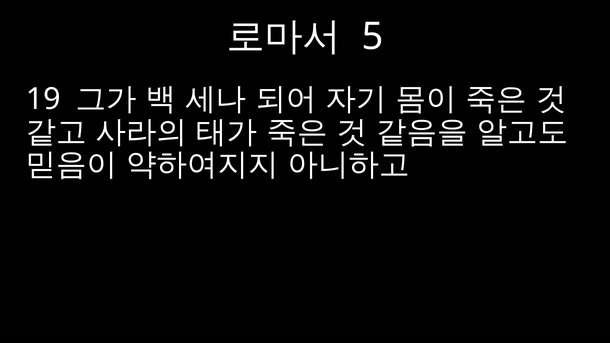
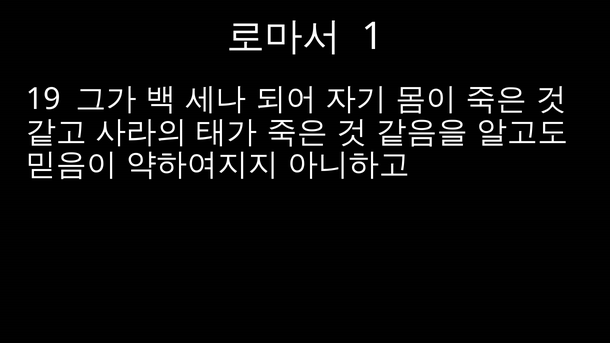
5: 5 -> 1
